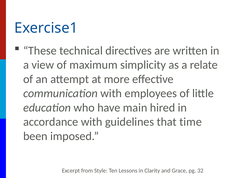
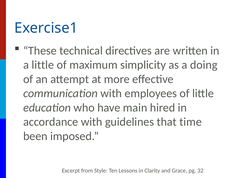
a view: view -> little
relate: relate -> doing
